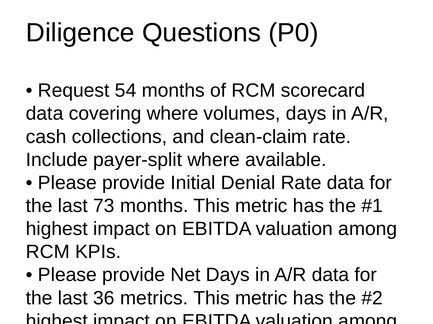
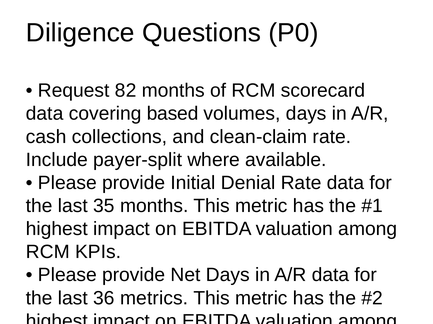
54: 54 -> 82
covering where: where -> based
73: 73 -> 35
